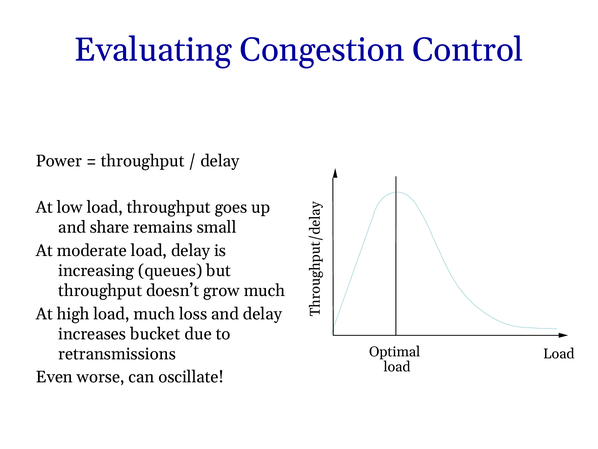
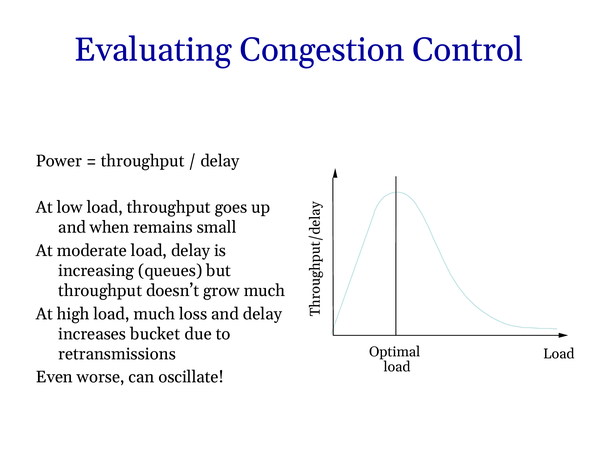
share: share -> when
